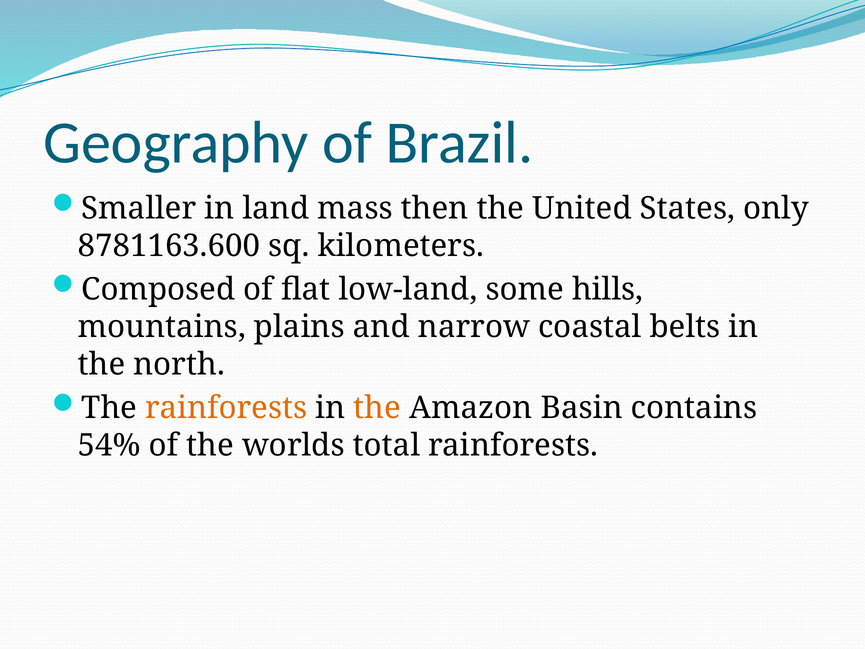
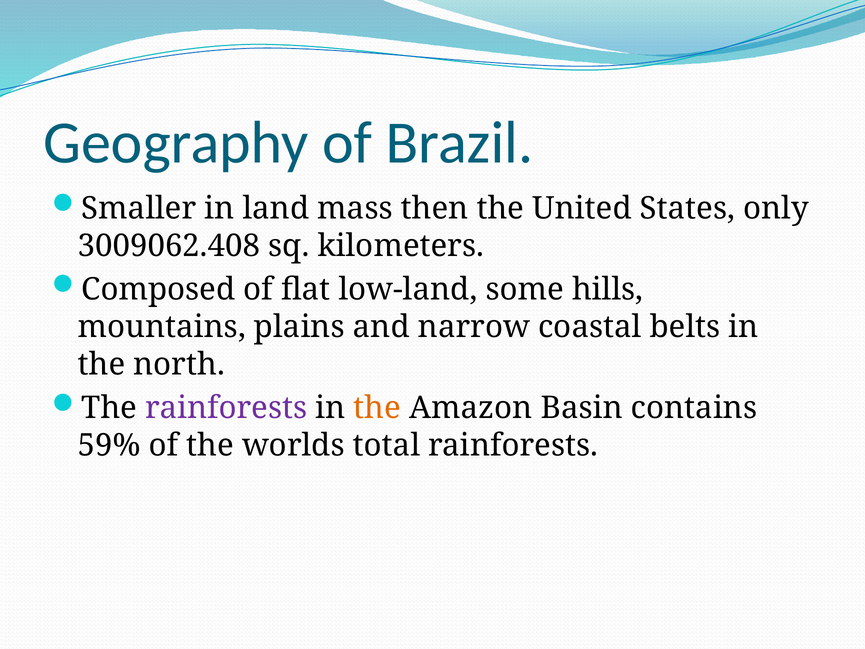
8781163.600: 8781163.600 -> 3009062.408
rainforests at (226, 408) colour: orange -> purple
54%: 54% -> 59%
